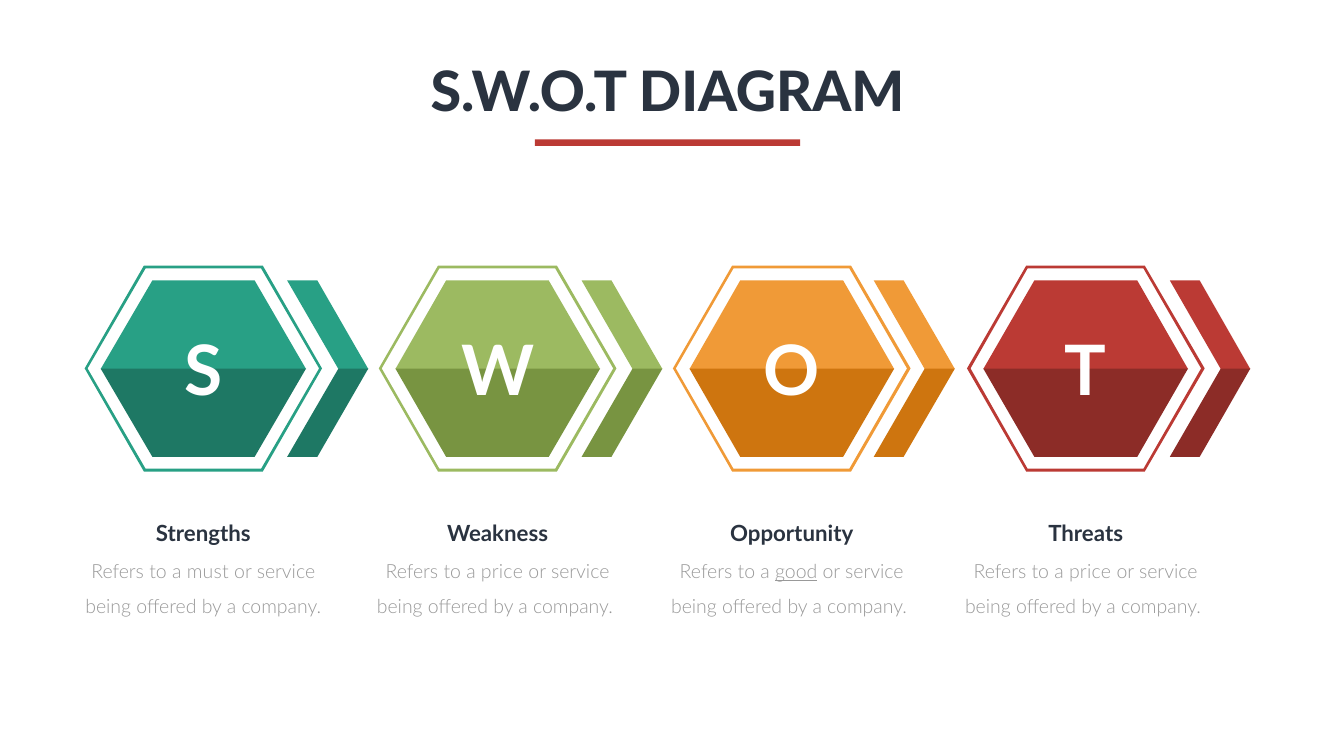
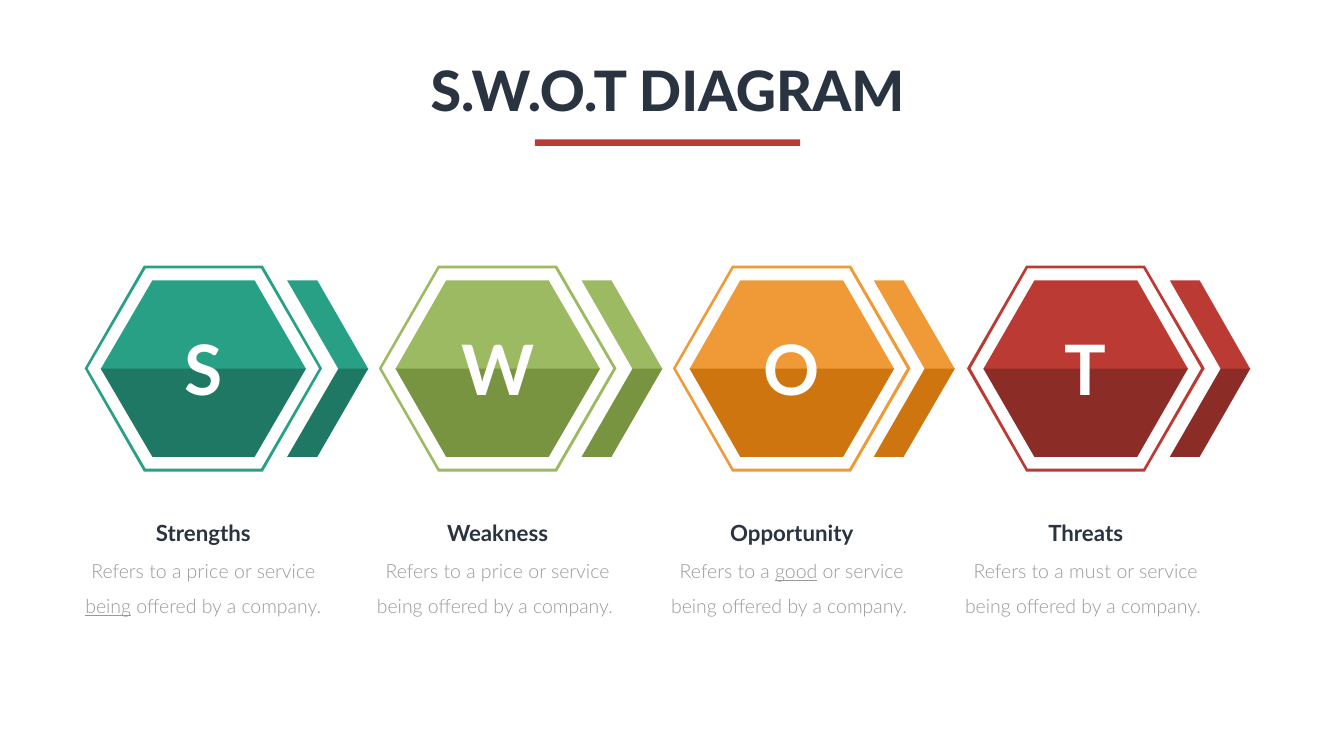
must at (208, 573): must -> price
price at (1090, 573): price -> must
being at (108, 608) underline: none -> present
